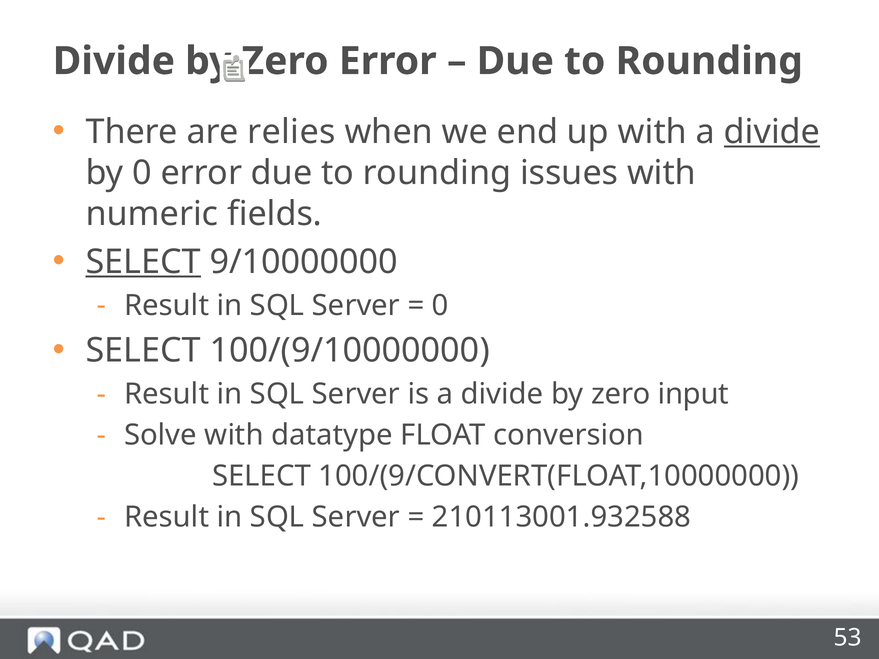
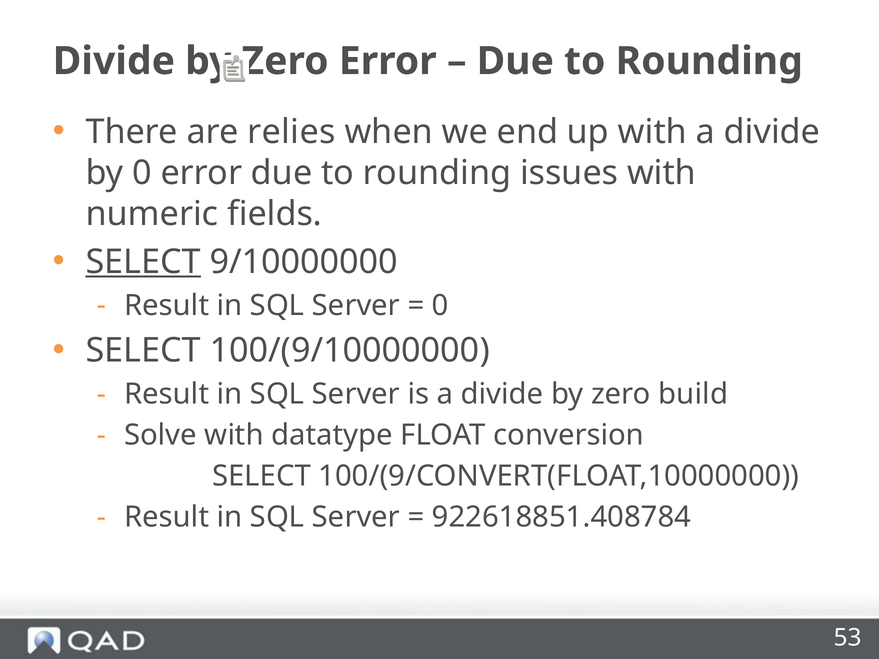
divide at (772, 132) underline: present -> none
input: input -> build
210113001.932588: 210113001.932588 -> 922618851.408784
